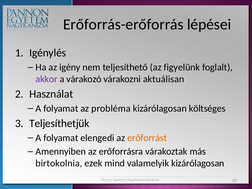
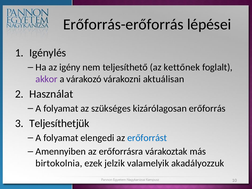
figyelünk: figyelünk -> kettőnek
probléma: probléma -> szükséges
költséges: költséges -> erőforrás
erőforrást colour: orange -> blue
mind: mind -> jelzik
valamelyik kizárólagosan: kizárólagosan -> akadályozzuk
